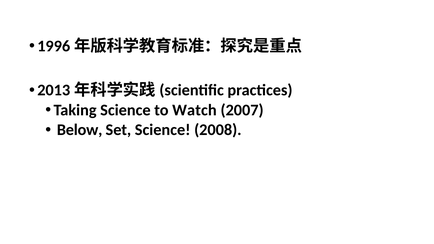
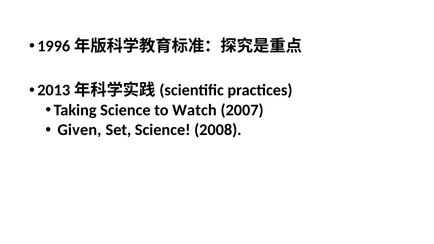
Below: Below -> Given
